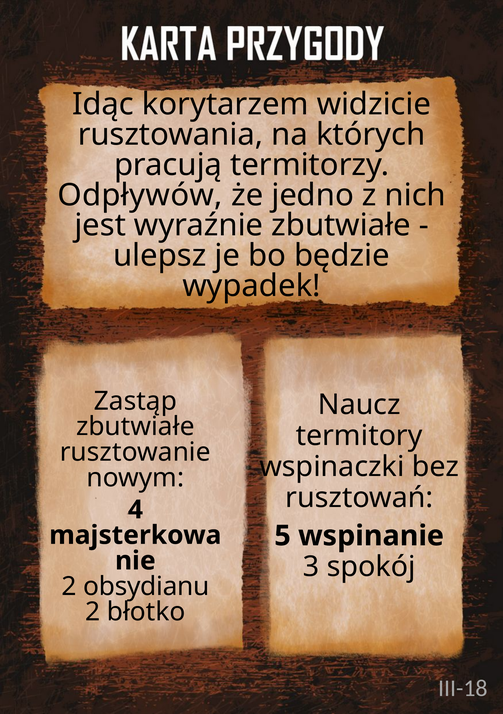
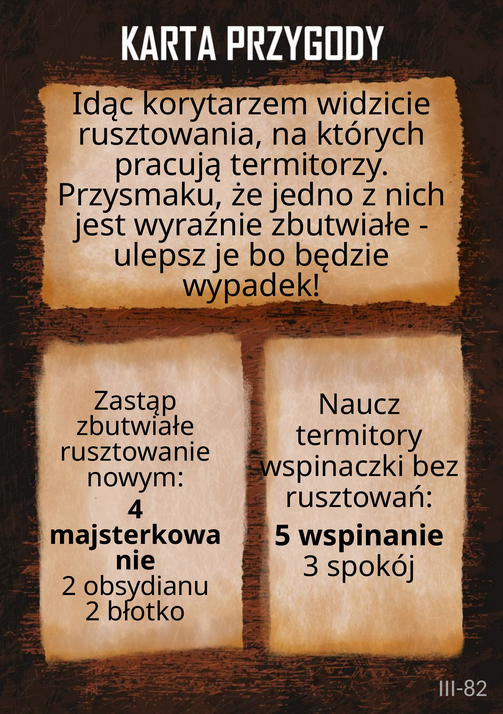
Odpływów: Odpływów -> Przysmaku
III-18: III-18 -> III-82
